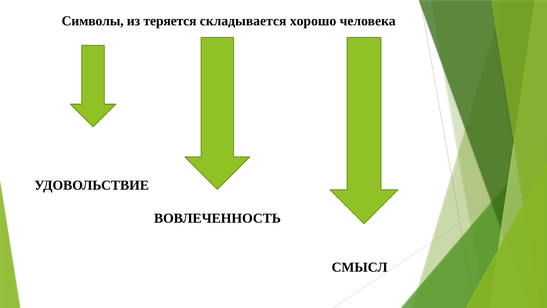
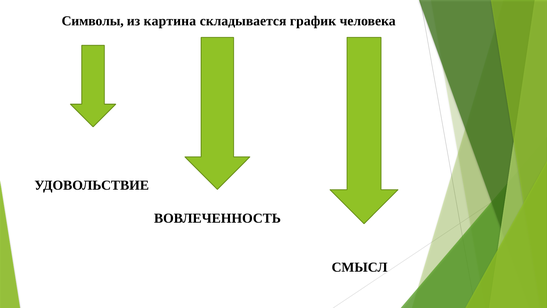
теряется: теряется -> картина
хорошо: хорошо -> график
